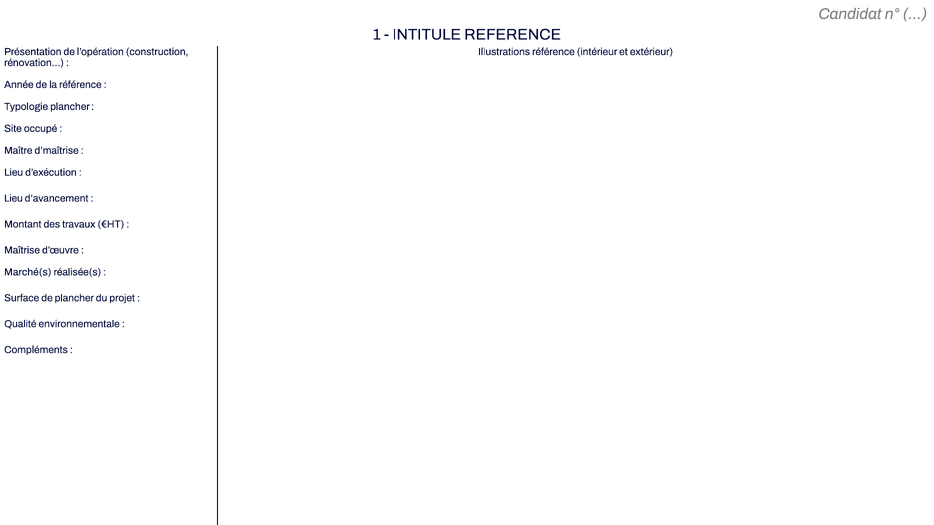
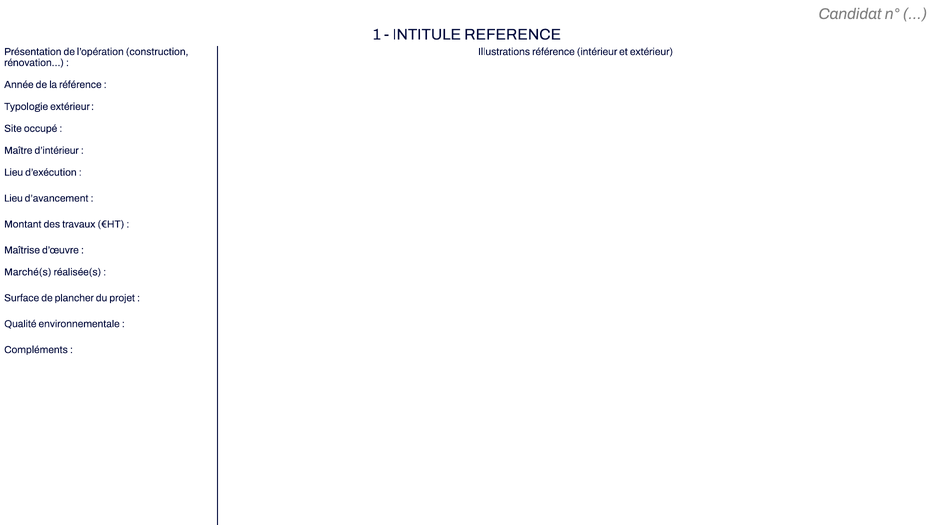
Typologie plancher: plancher -> extérieur
d’maîtrise: d’maîtrise -> d’intérieur
